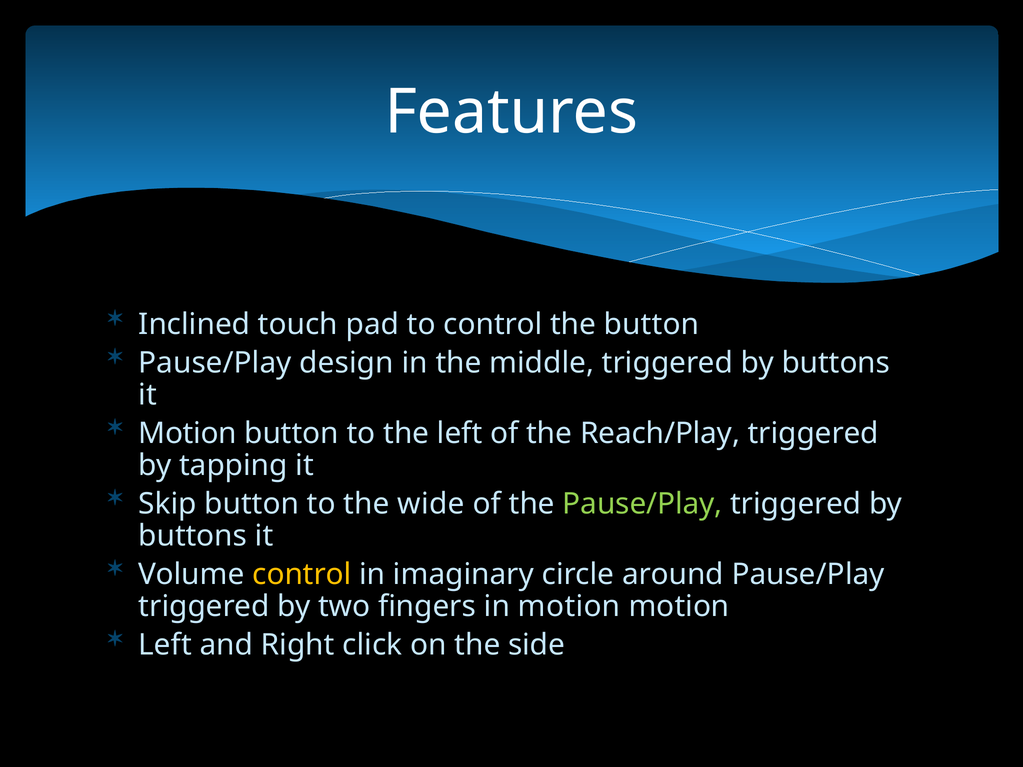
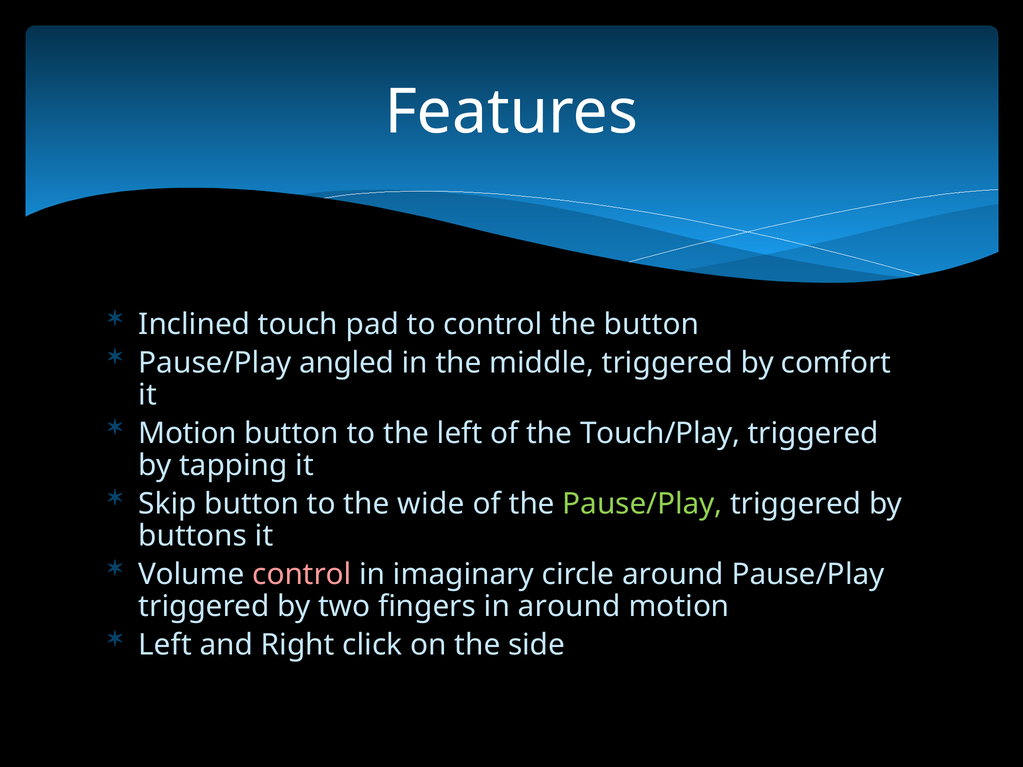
design: design -> angled
middle triggered by buttons: buttons -> comfort
Reach/Play: Reach/Play -> Touch/Play
control at (302, 574) colour: yellow -> pink
in motion: motion -> around
